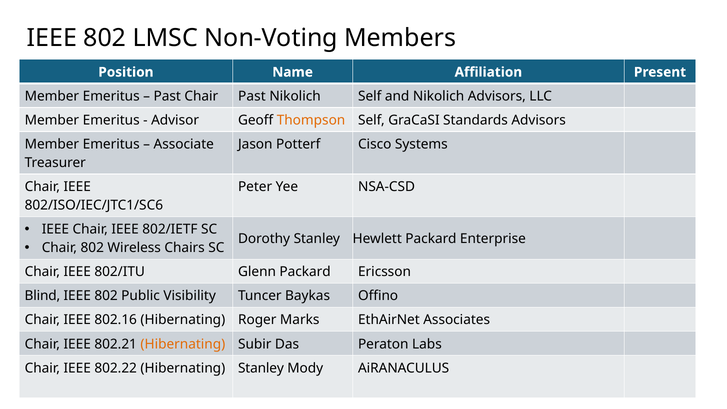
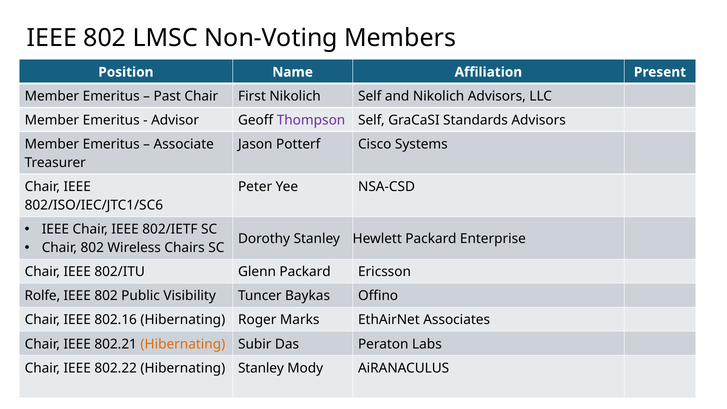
Chair Past: Past -> First
Thompson colour: orange -> purple
Blind: Blind -> Rolfe
